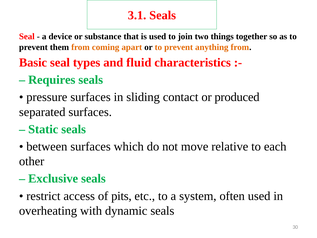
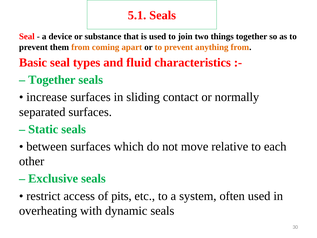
3.1: 3.1 -> 5.1
Requires at (52, 80): Requires -> Together
pressure: pressure -> increase
produced: produced -> normally
